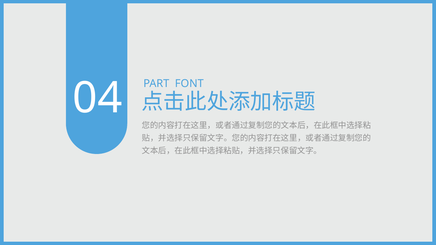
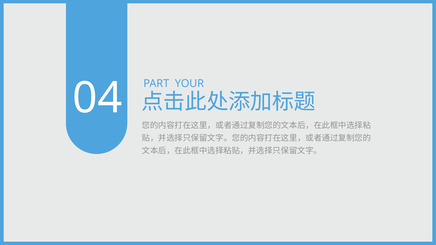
FONT: FONT -> YOUR
